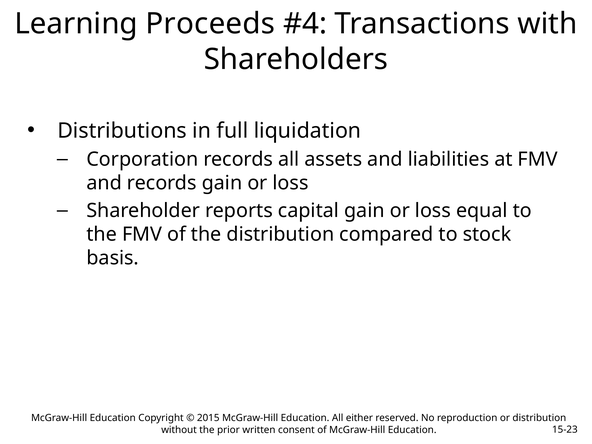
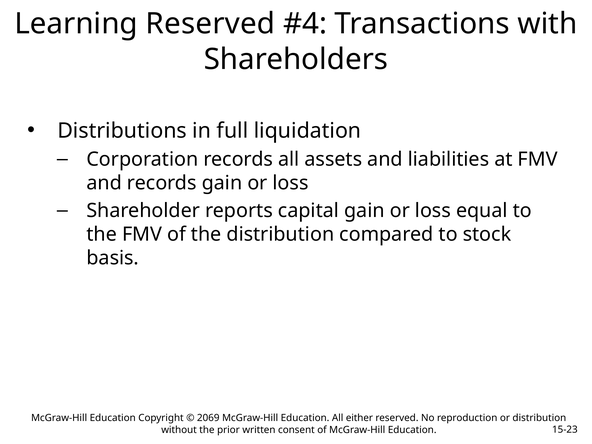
Learning Proceeds: Proceeds -> Reserved
2015: 2015 -> 2069
